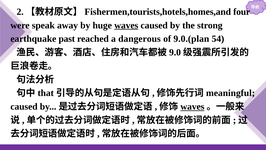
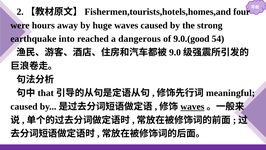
speak: speak -> hours
waves at (126, 25) underline: present -> none
past: past -> into
9.0.(plan: 9.0.(plan -> 9.0.(good
